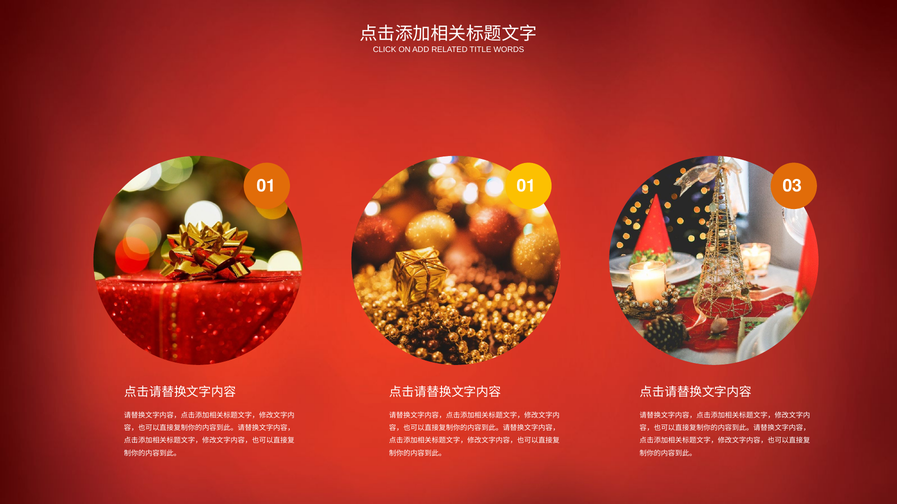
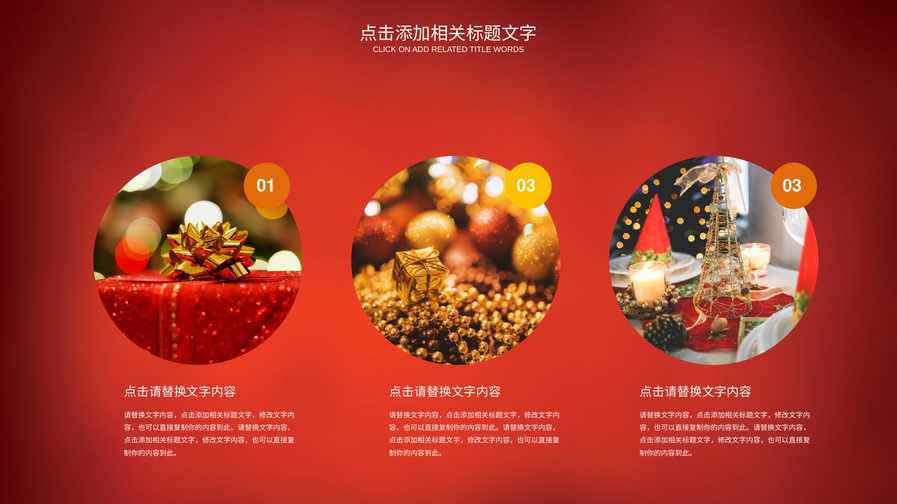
01 01: 01 -> 03
